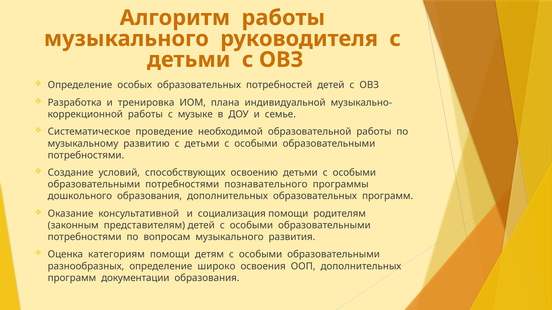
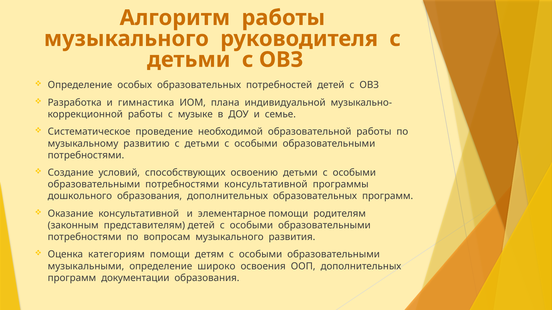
тренировка: тренировка -> гимнастика
потребностями познавательного: познавательного -> консультативной
социализация: социализация -> элементарное
разнообразных: разнообразных -> музыкальными
